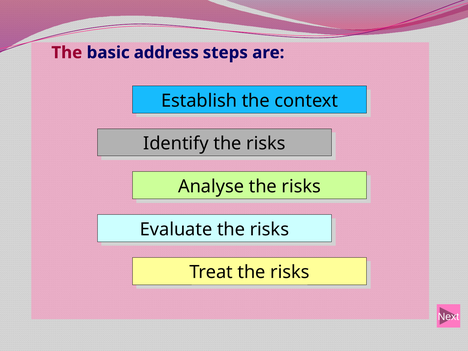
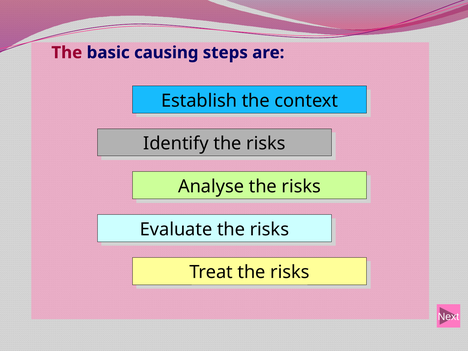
address: address -> causing
